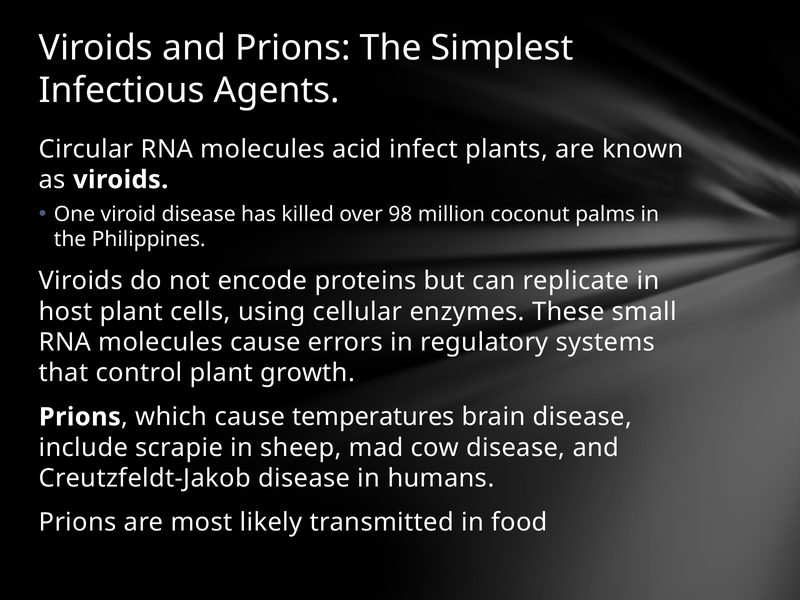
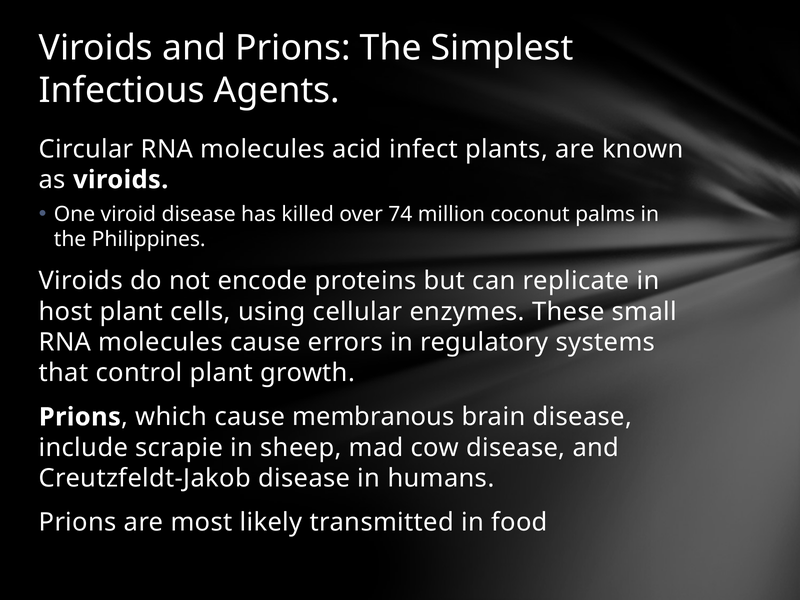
98: 98 -> 74
temperatures: temperatures -> membranous
